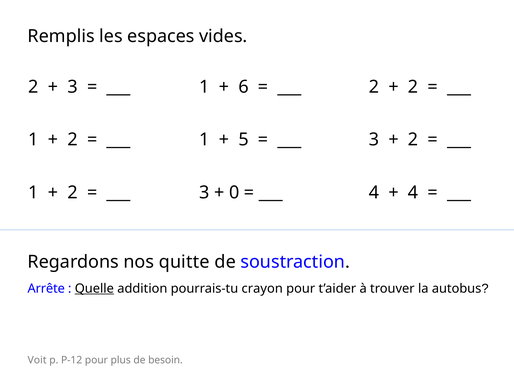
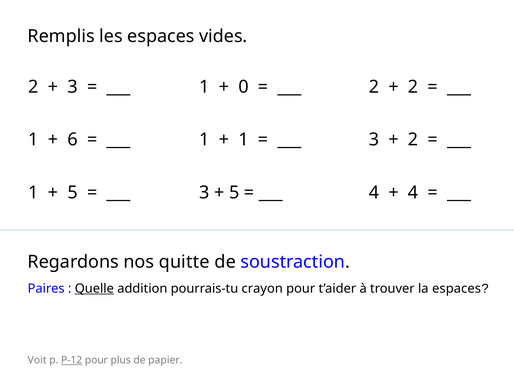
6: 6 -> 0
2 at (73, 140): 2 -> 6
5 at (243, 140): 5 -> 1
2 at (73, 193): 2 -> 5
0 at (234, 193): 0 -> 5
Arrête: Arrête -> Paires
la autobus: autobus -> espaces
P-12 underline: none -> present
besoin: besoin -> papier
